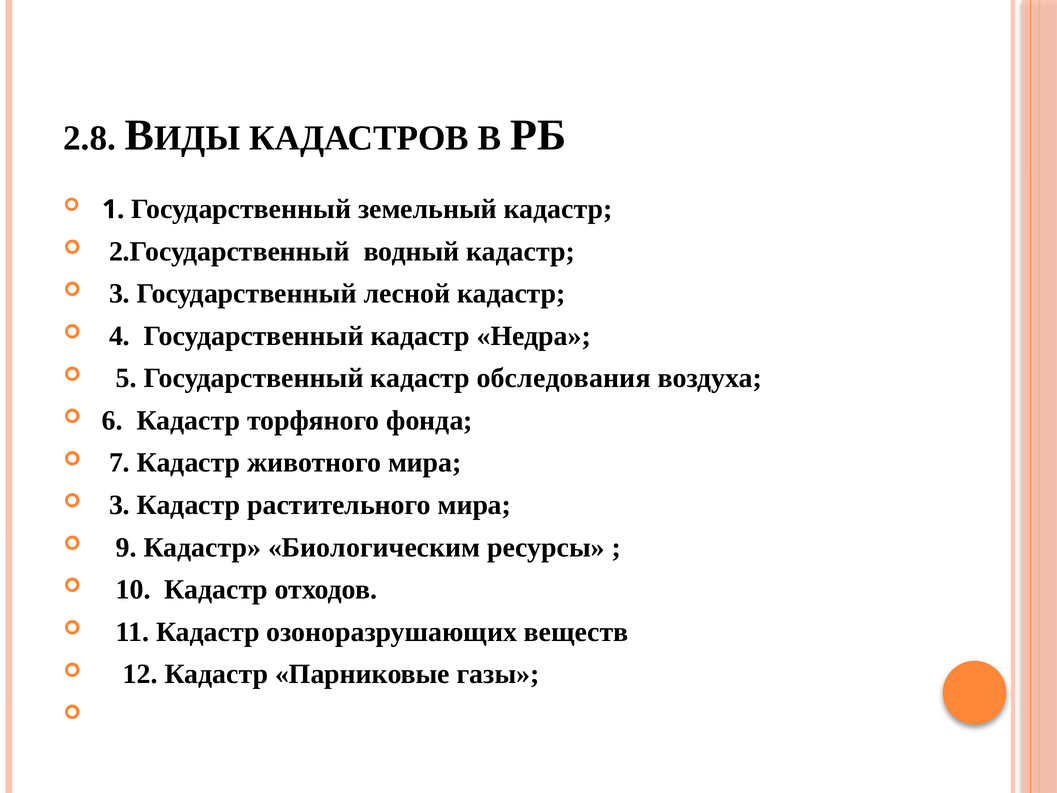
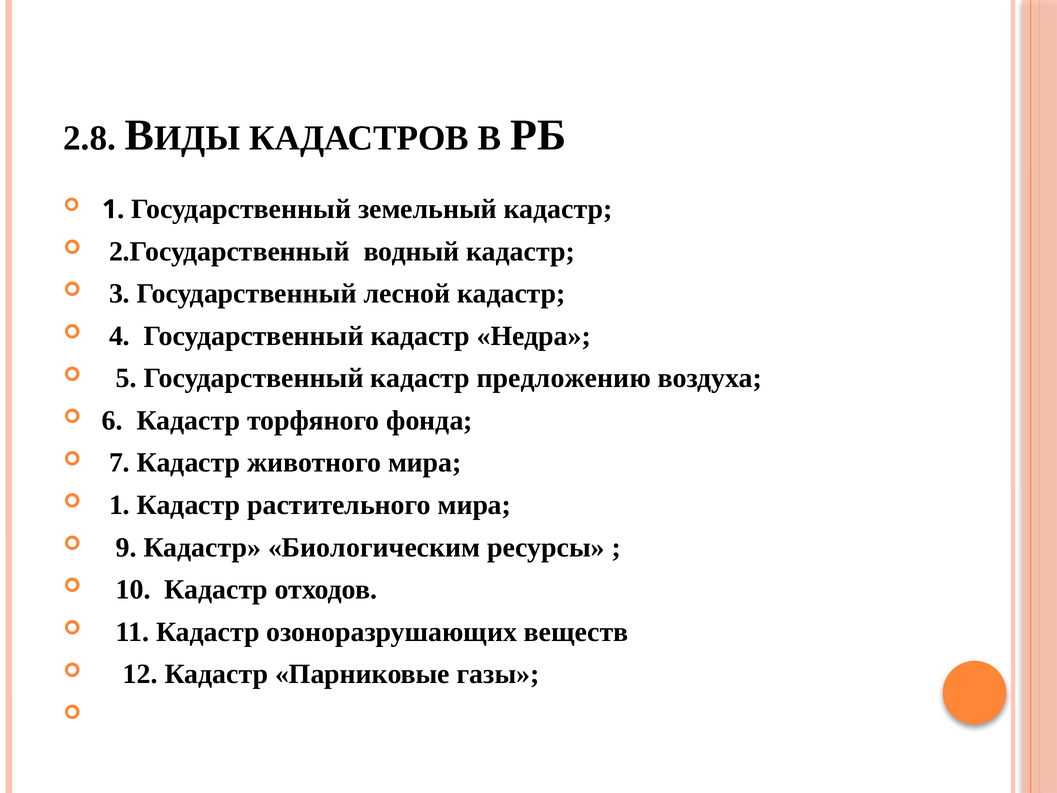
обследования: обследования -> предложению
3 at (119, 505): 3 -> 1
